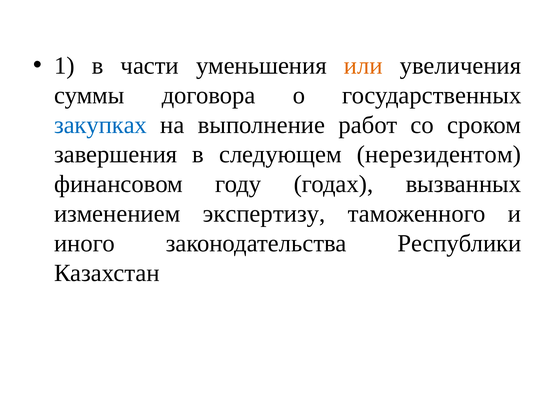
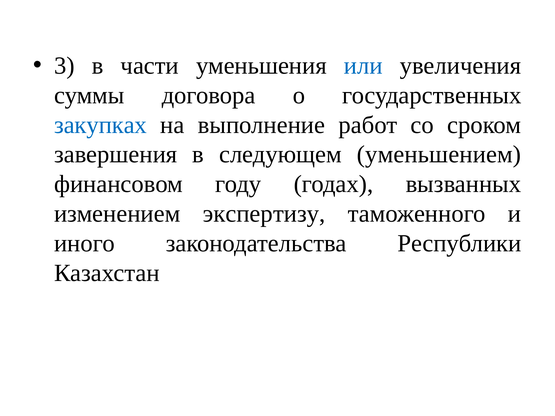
1: 1 -> 3
или colour: orange -> blue
нерезидентом: нерезидентом -> уменьшением
